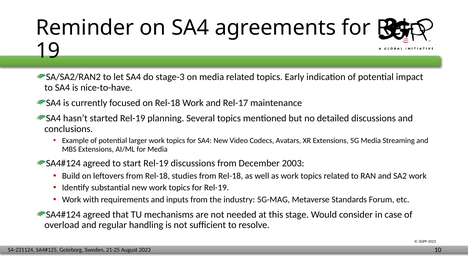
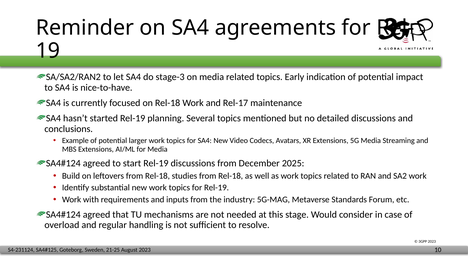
2003: 2003 -> 2025
